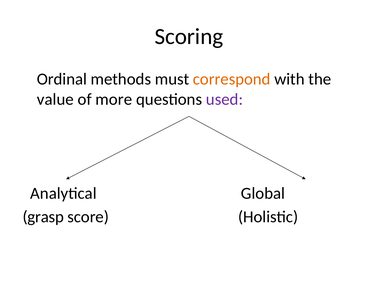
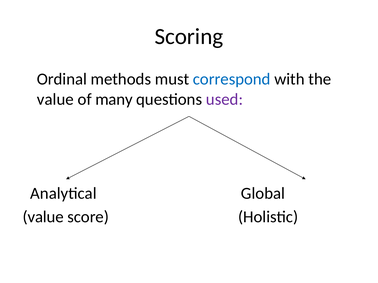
correspond colour: orange -> blue
more: more -> many
grasp at (43, 217): grasp -> value
